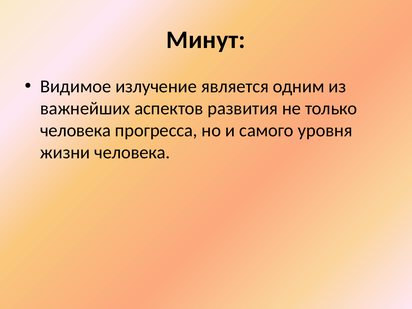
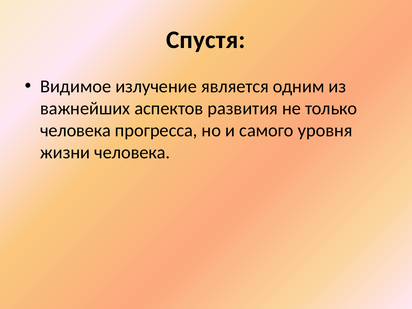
Минут: Минут -> Спустя
